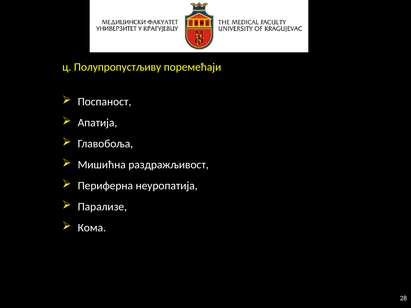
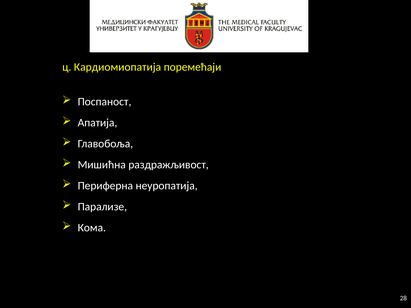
Полупропустљиву: Полупропустљиву -> Кардиомиопатија
